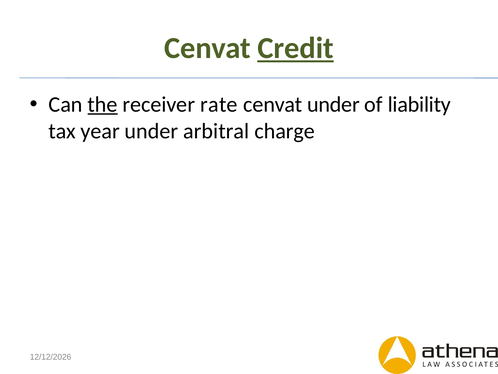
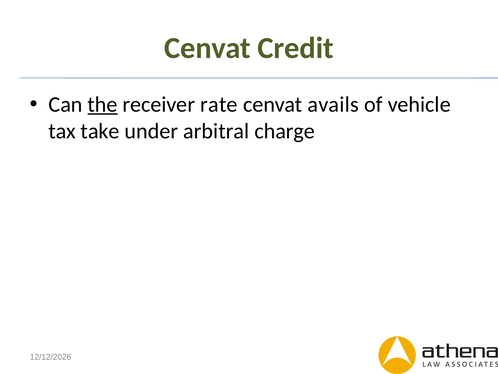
Credit underline: present -> none
cenvat under: under -> avails
liability: liability -> vehicle
year: year -> take
